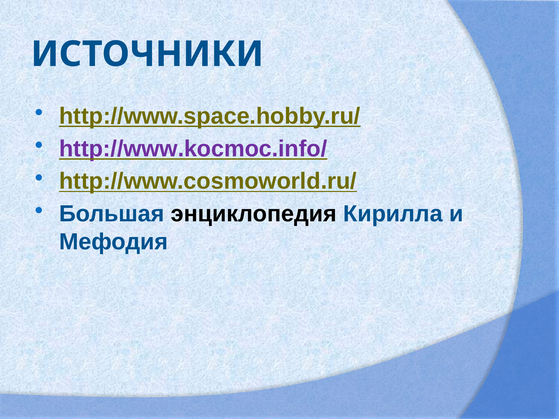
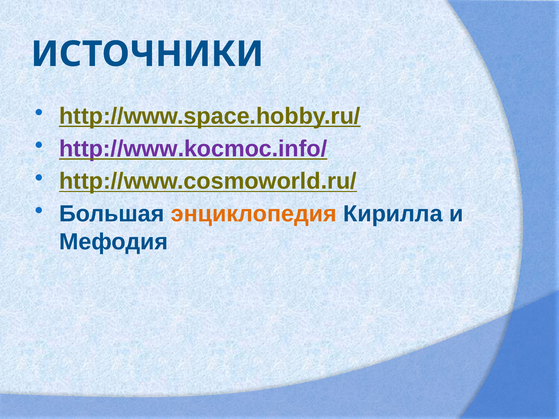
энциклопедия colour: black -> orange
